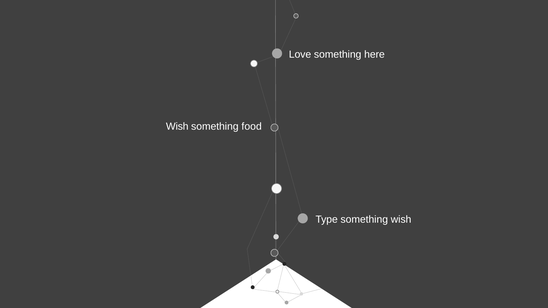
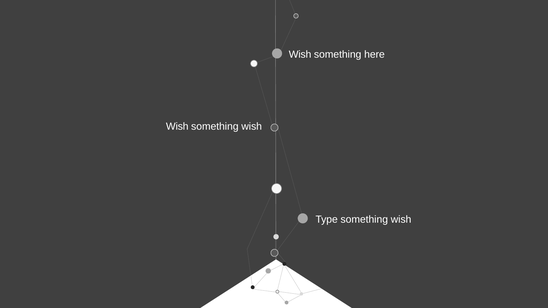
Love at (300, 54): Love -> Wish
food at (252, 126): food -> wish
